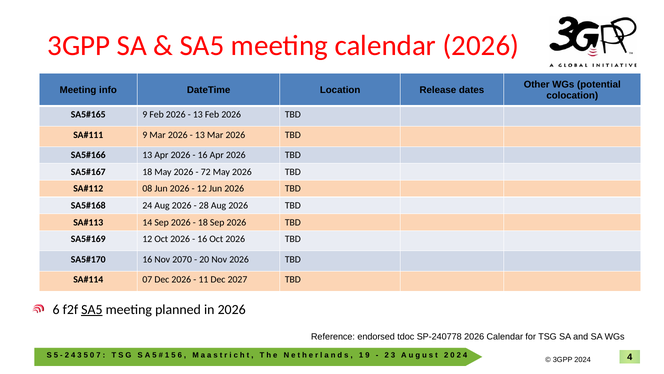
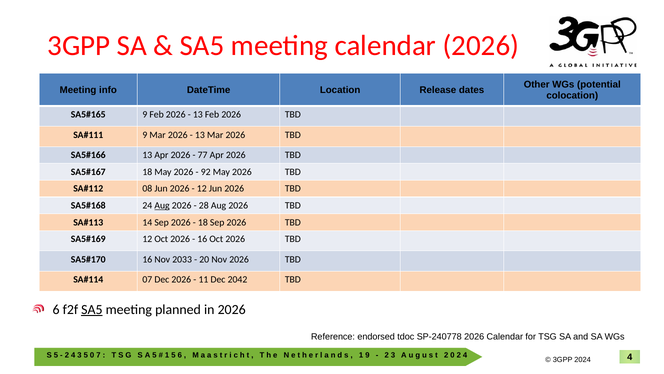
16 at (203, 155): 16 -> 77
72: 72 -> 92
Aug at (162, 205) underline: none -> present
2070: 2070 -> 2033
2027: 2027 -> 2042
